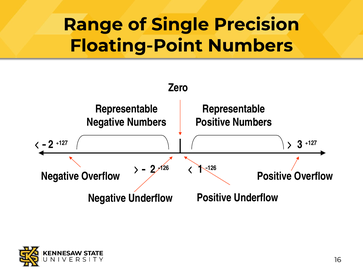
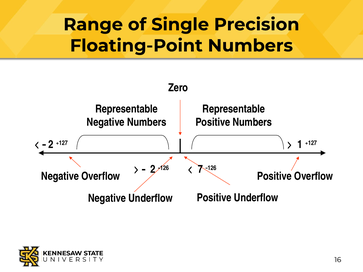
3: 3 -> 1
1: 1 -> 7
